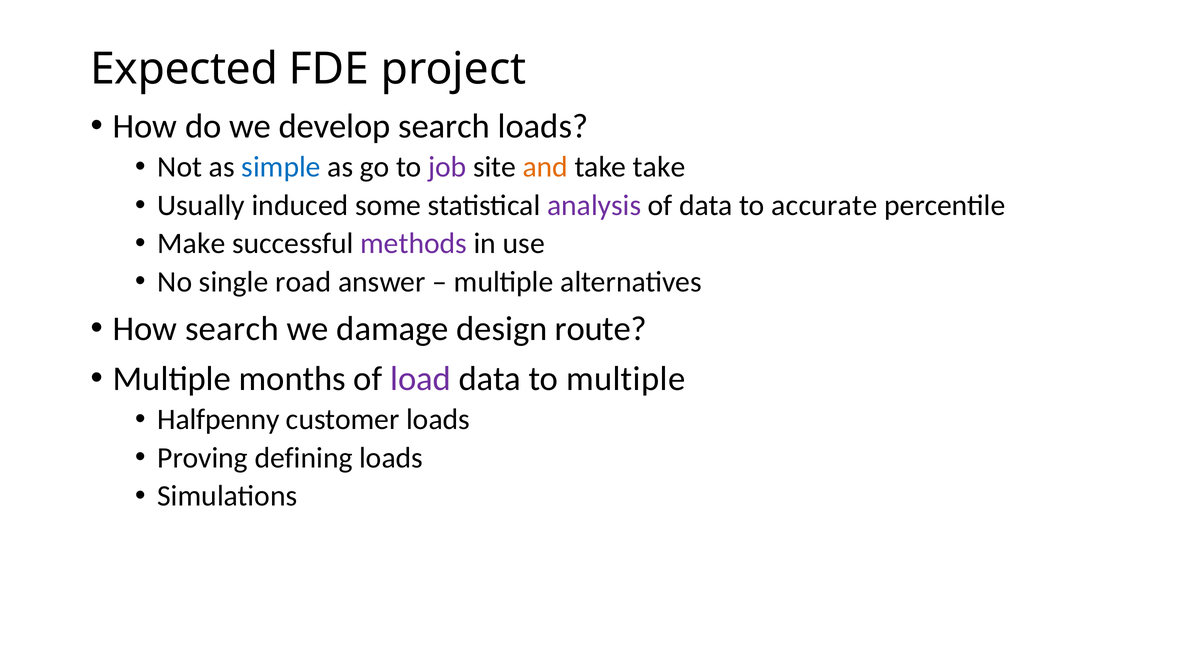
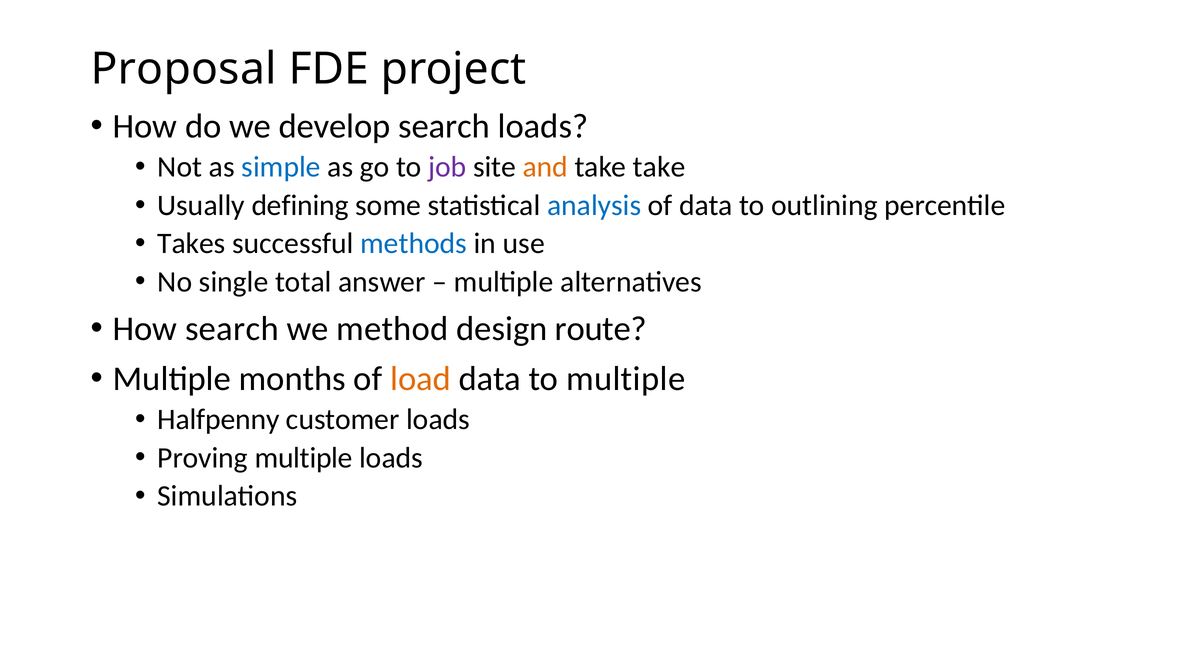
Expected: Expected -> Proposal
induced: induced -> defining
analysis colour: purple -> blue
accurate: accurate -> outlining
Make: Make -> Takes
methods colour: purple -> blue
road: road -> total
damage: damage -> method
load colour: purple -> orange
Proving defining: defining -> multiple
